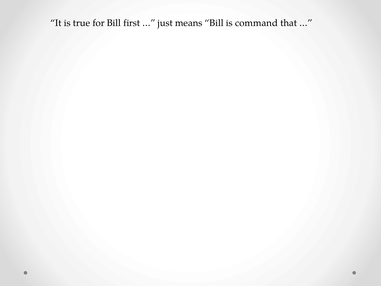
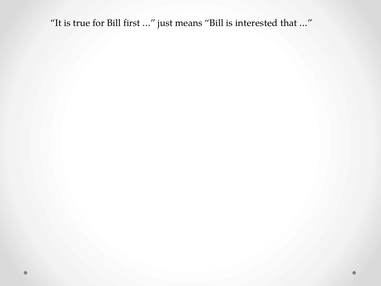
command: command -> interested
